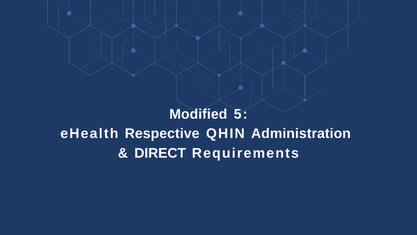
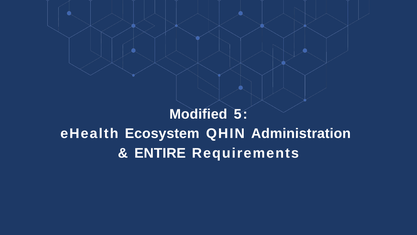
Respective: Respective -> Ecosystem
DIRECT: DIRECT -> ENTIRE
